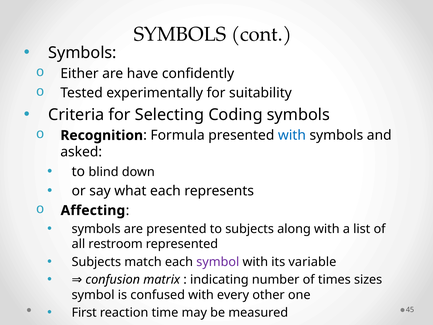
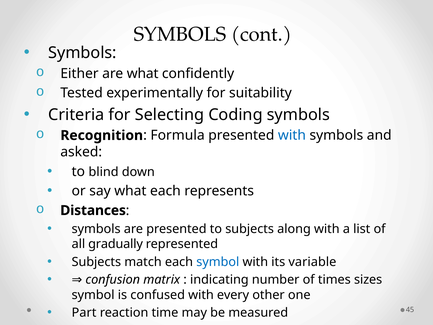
are have: have -> what
Affecting: Affecting -> Distances
restroom: restroom -> gradually
symbol at (218, 262) colour: purple -> blue
First: First -> Part
